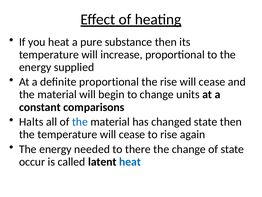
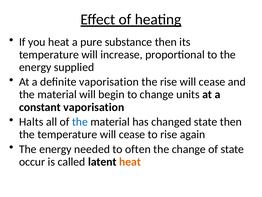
definite proportional: proportional -> vaporisation
constant comparisons: comparisons -> vaporisation
there: there -> often
heat at (130, 161) colour: blue -> orange
